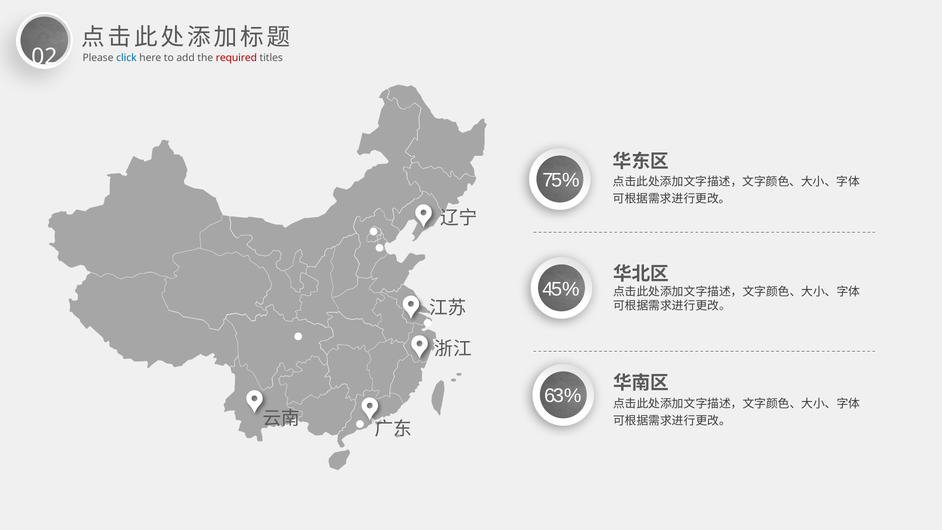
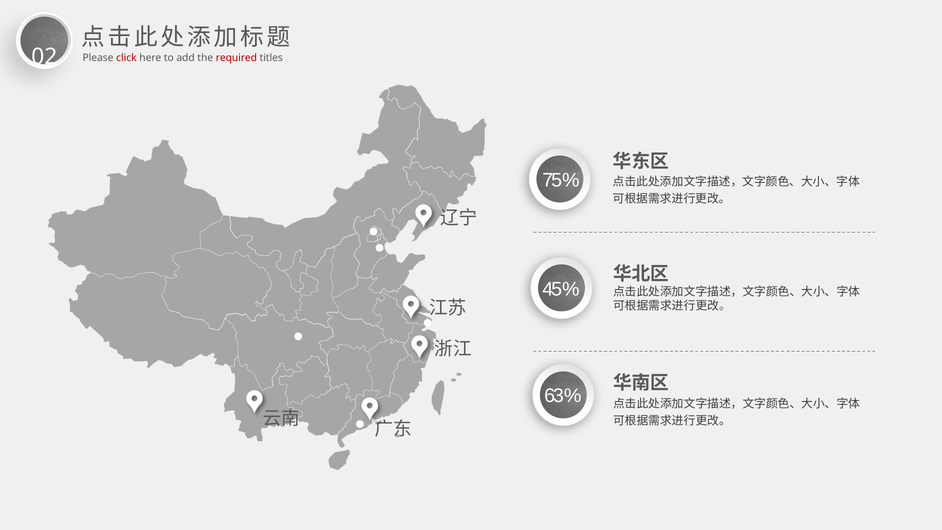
click colour: blue -> red
